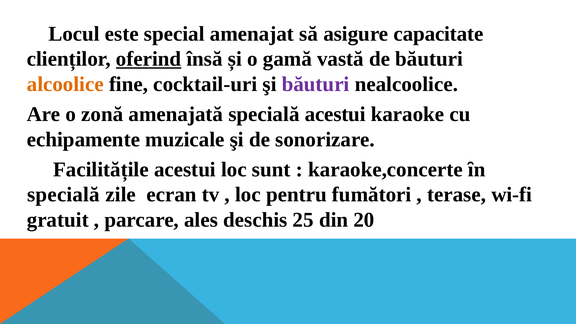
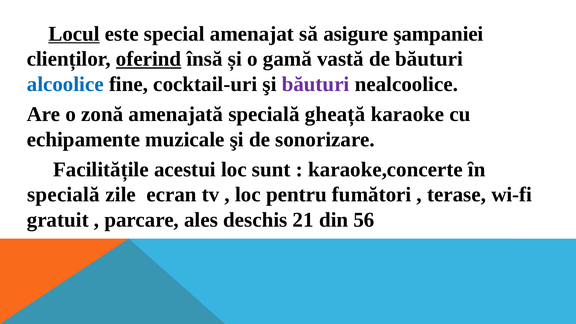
Locul underline: none -> present
capacitate: capacitate -> şampaniei
alcoolice colour: orange -> blue
specială acestui: acestui -> gheață
25: 25 -> 21
20: 20 -> 56
